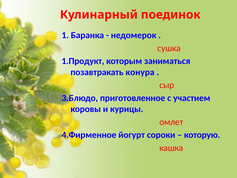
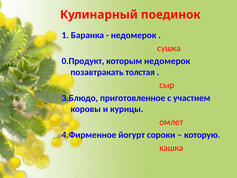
1.Продукт: 1.Продукт -> 0.Продукт
которым заниматься: заниматься -> недомерок
конура: конура -> толстая
